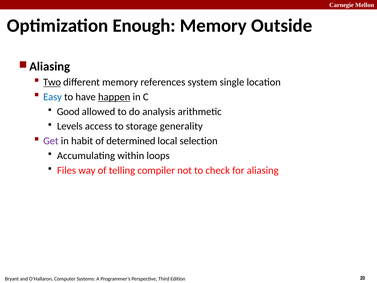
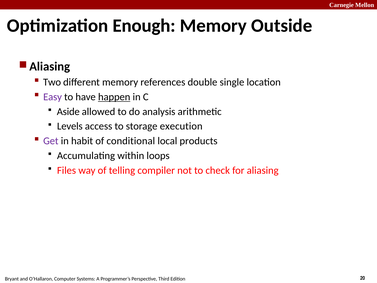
Two underline: present -> none
system: system -> double
Easy colour: blue -> purple
Good: Good -> Aside
generality: generality -> execution
determined: determined -> conditional
selection: selection -> products
